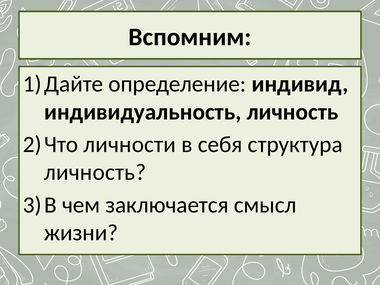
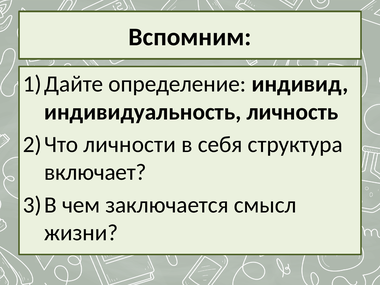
личность at (95, 172): личность -> включает
